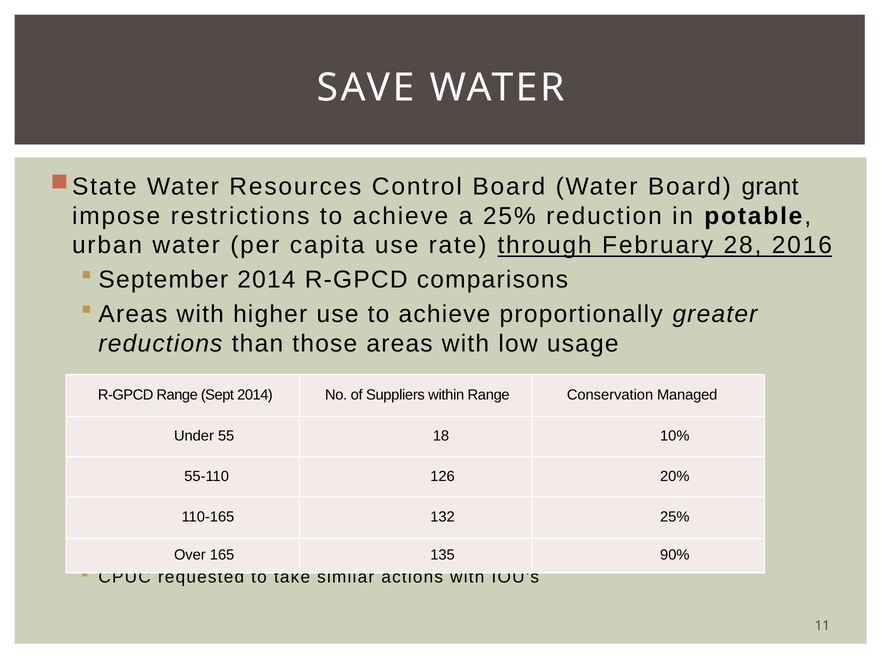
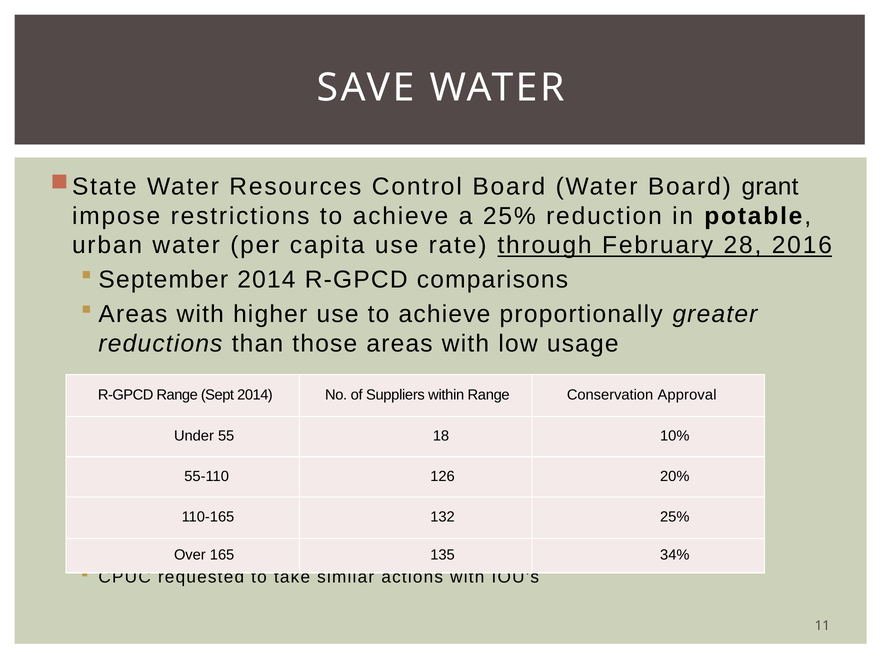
Managed: Managed -> Approval
90%: 90% -> 34%
